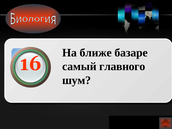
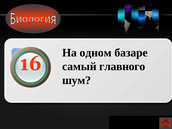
ближе: ближе -> одном
